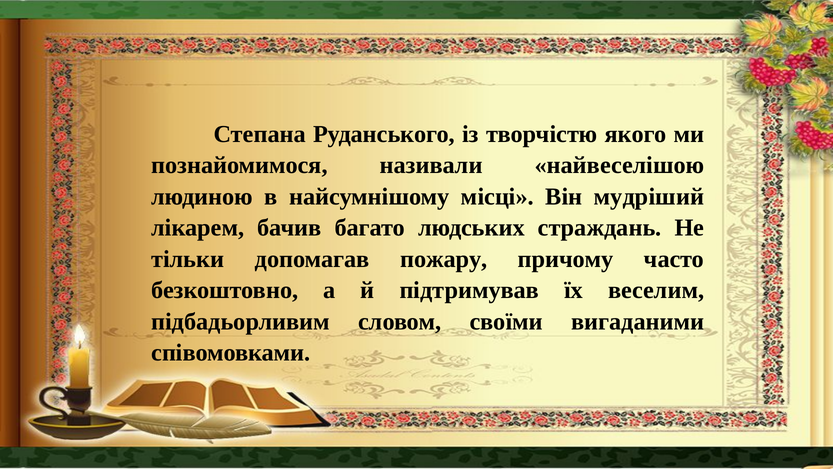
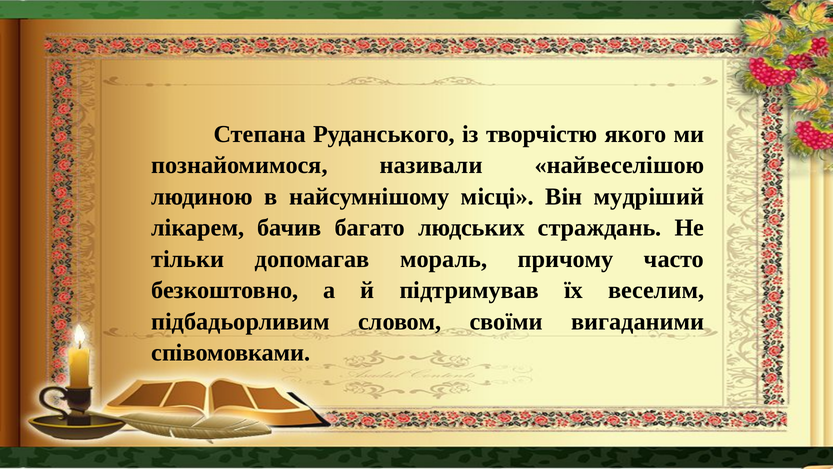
пожару: пожару -> мораль
